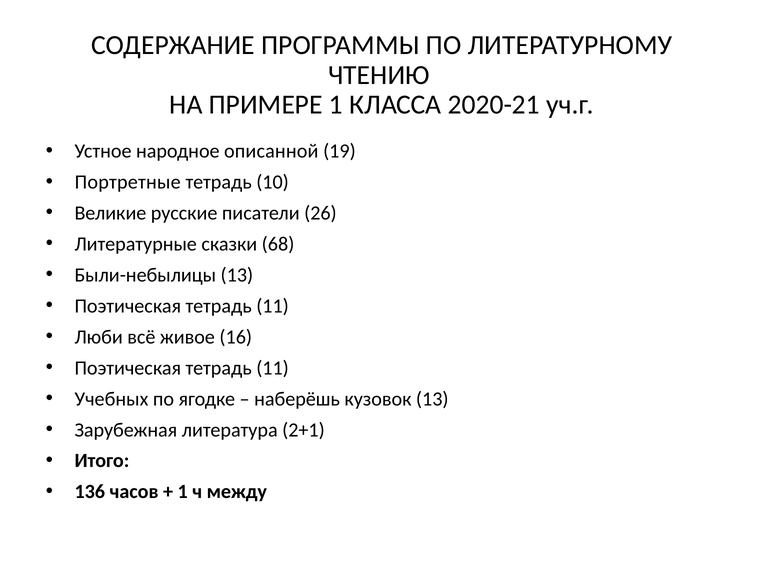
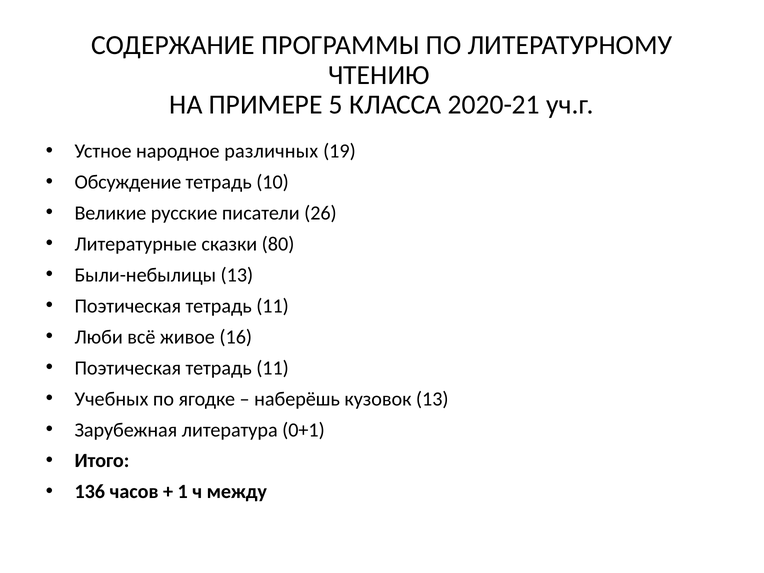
ПРИМЕРЕ 1: 1 -> 5
описанной: описанной -> различных
Портретные: Портретные -> Обсуждение
68: 68 -> 80
2+1: 2+1 -> 0+1
